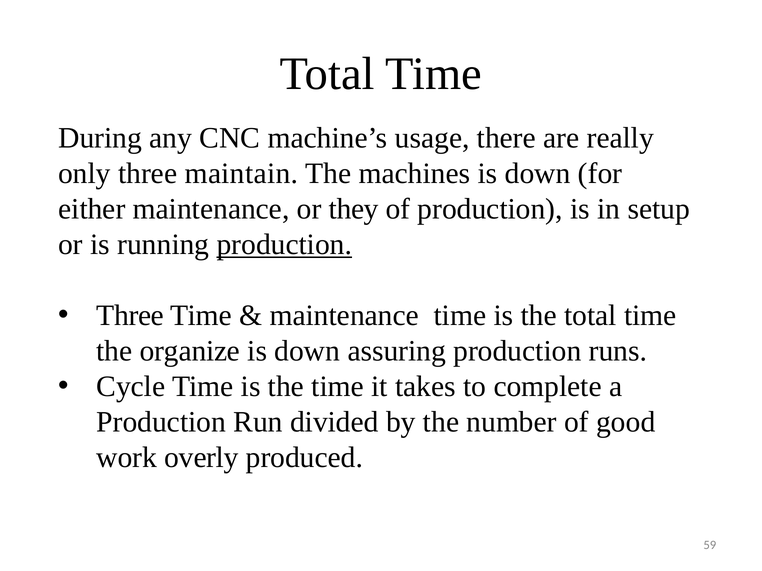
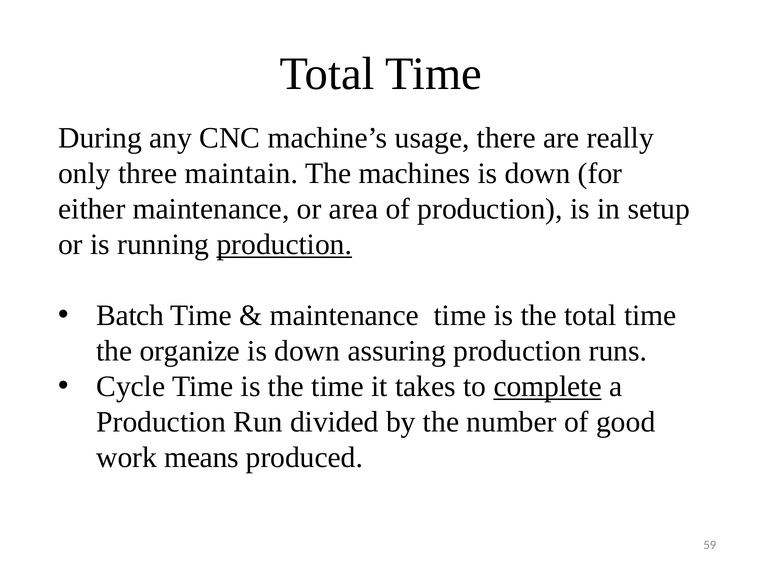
they: they -> area
Three at (130, 316): Three -> Batch
complete underline: none -> present
overly: overly -> means
